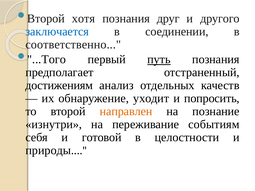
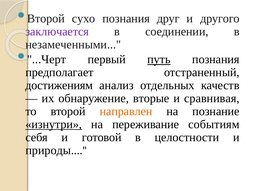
хотя: хотя -> сухо
заключается colour: blue -> purple
соответственно: соответственно -> незамеченными
...Того: ...Того -> ...Черт
уходит: уходит -> вторые
попросить: попросить -> сравнивая
изнутри underline: none -> present
